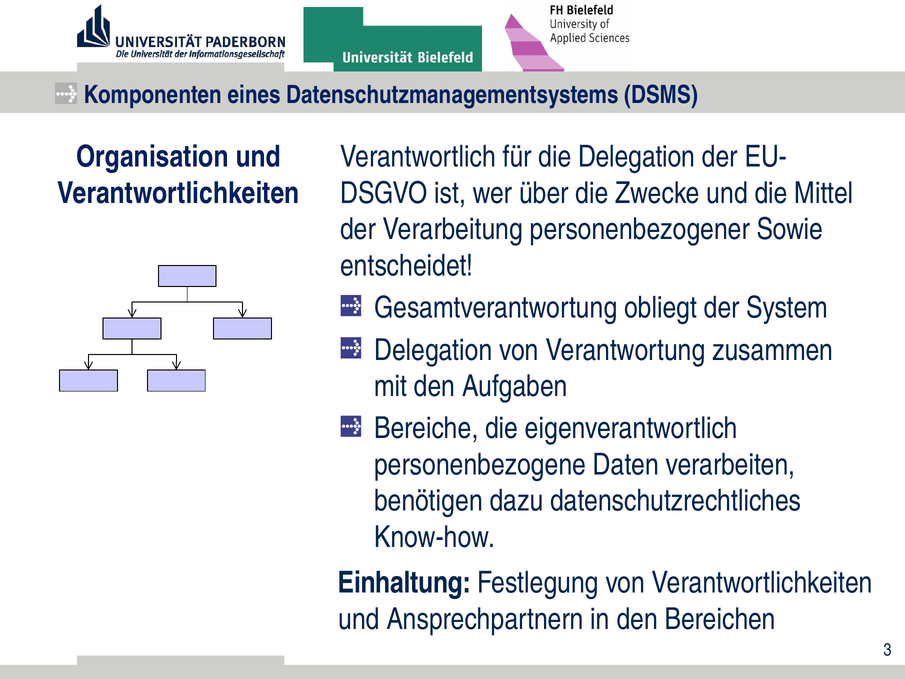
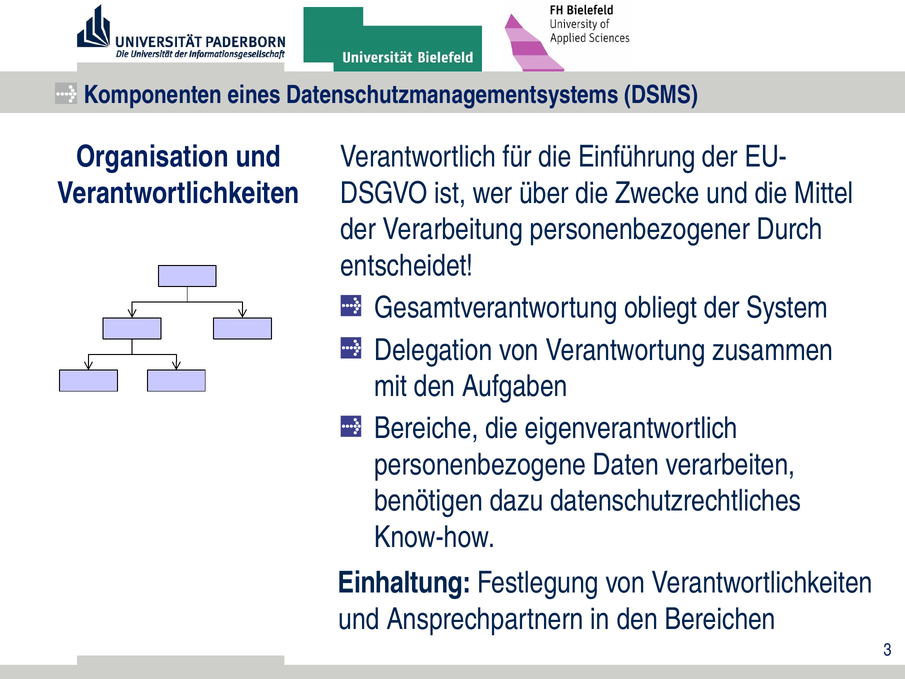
die Delegation: Delegation -> Einführung
Sowie: Sowie -> Durch
